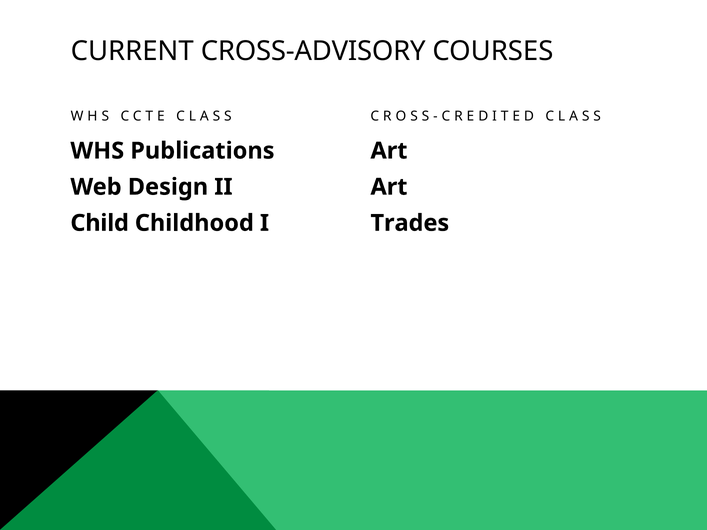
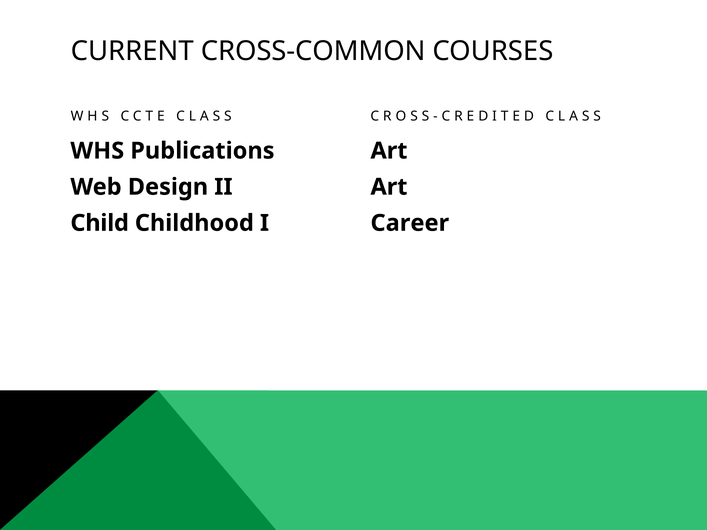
CROSS-ADVISORY: CROSS-ADVISORY -> CROSS-COMMON
Trades: Trades -> Career
